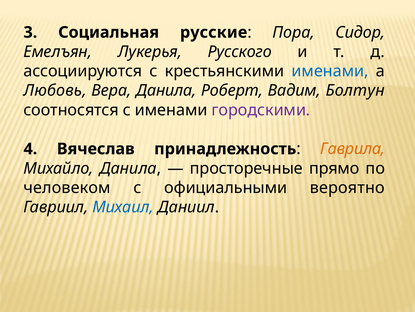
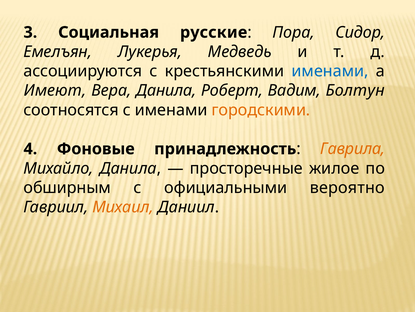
Русского: Русского -> Медведь
Любовь: Любовь -> Имеют
городскими colour: purple -> orange
Вячеслав: Вячеслав -> Фоновые
прямо: прямо -> жилое
человеком: человеком -> обширным
Михаил colour: blue -> orange
